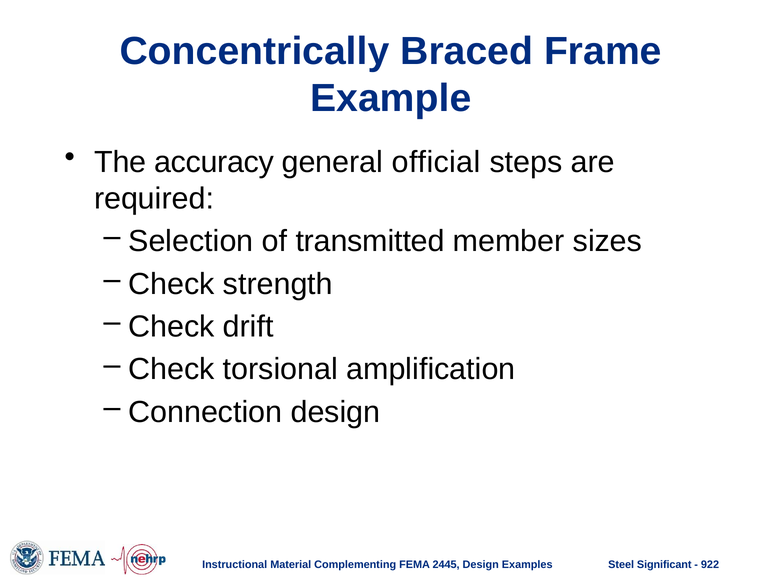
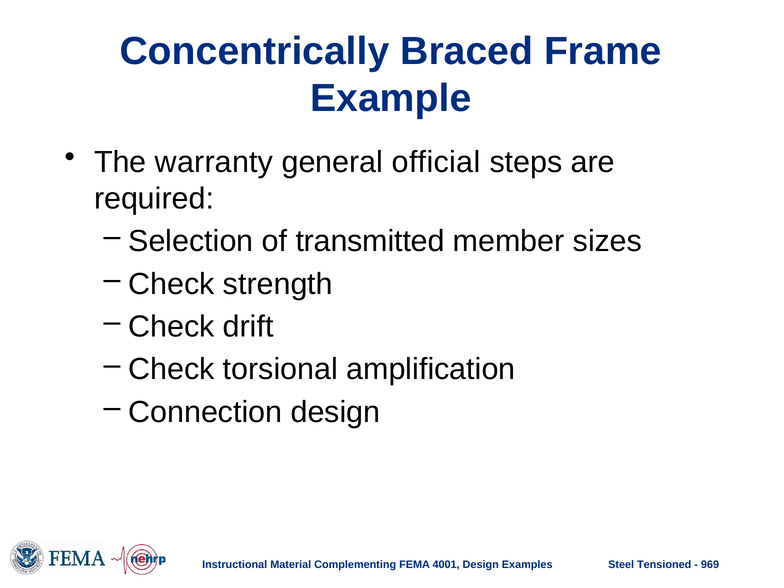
accuracy: accuracy -> warranty
2445: 2445 -> 4001
Significant: Significant -> Tensioned
922: 922 -> 969
